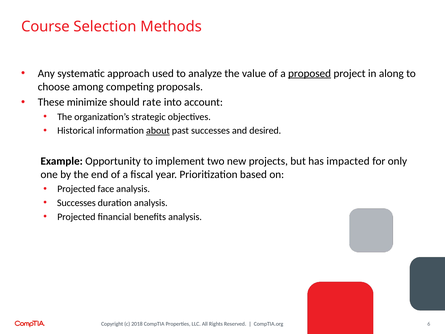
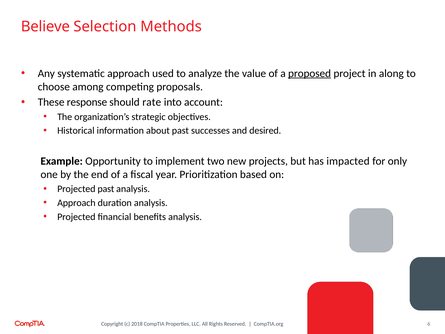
Course: Course -> Believe
minimize: minimize -> response
about underline: present -> none
Projected face: face -> past
Successes at (76, 203): Successes -> Approach
